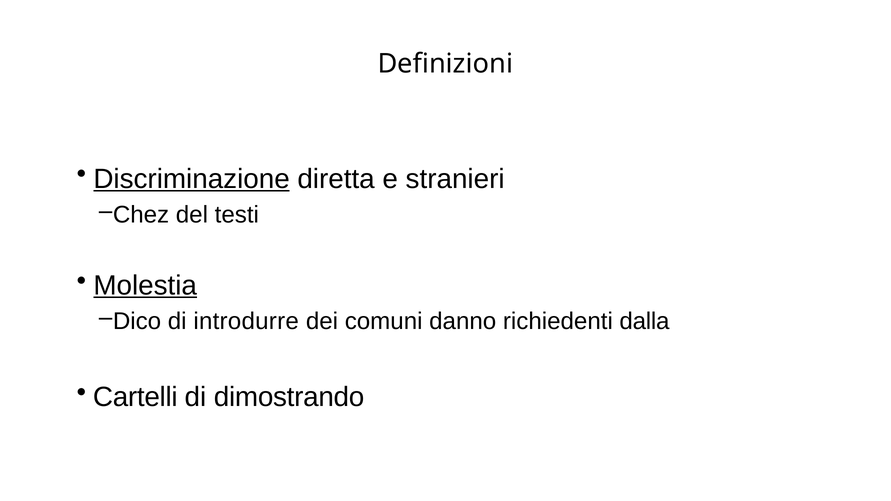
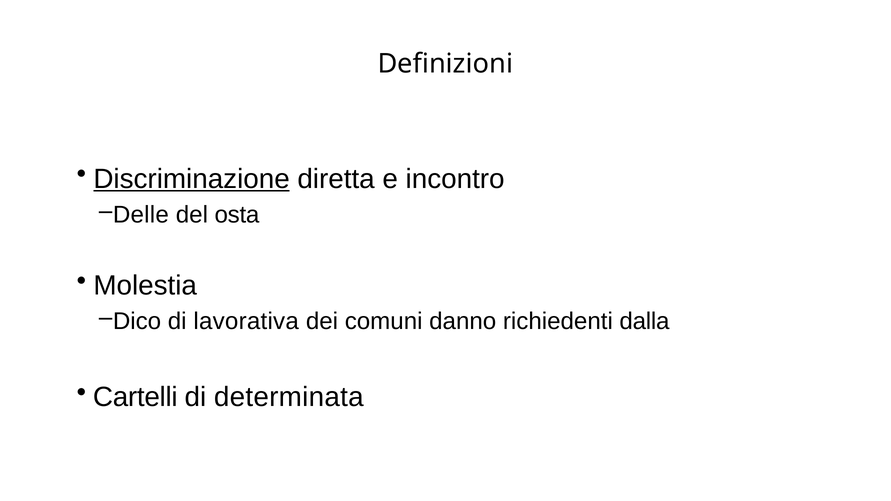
stranieri: stranieri -> incontro
Chez: Chez -> Delle
testi: testi -> osta
Molestia underline: present -> none
introdurre: introdurre -> lavorativa
dimostrando: dimostrando -> determinata
